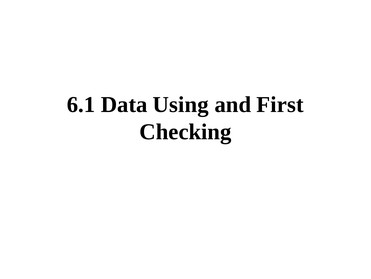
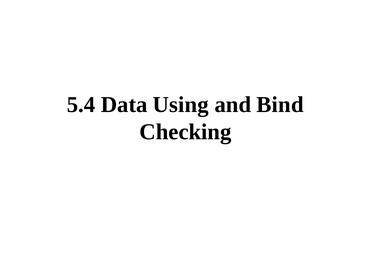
6.1: 6.1 -> 5.4
First: First -> Bind
